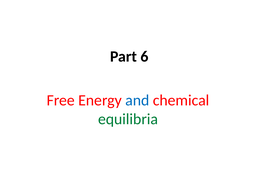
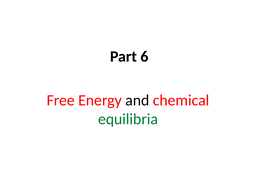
and colour: blue -> black
